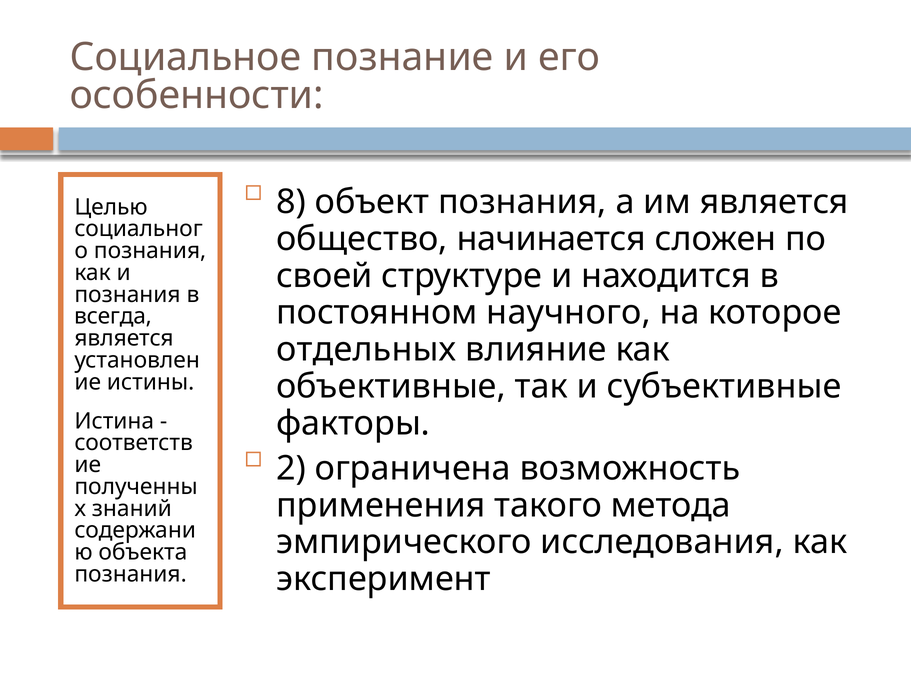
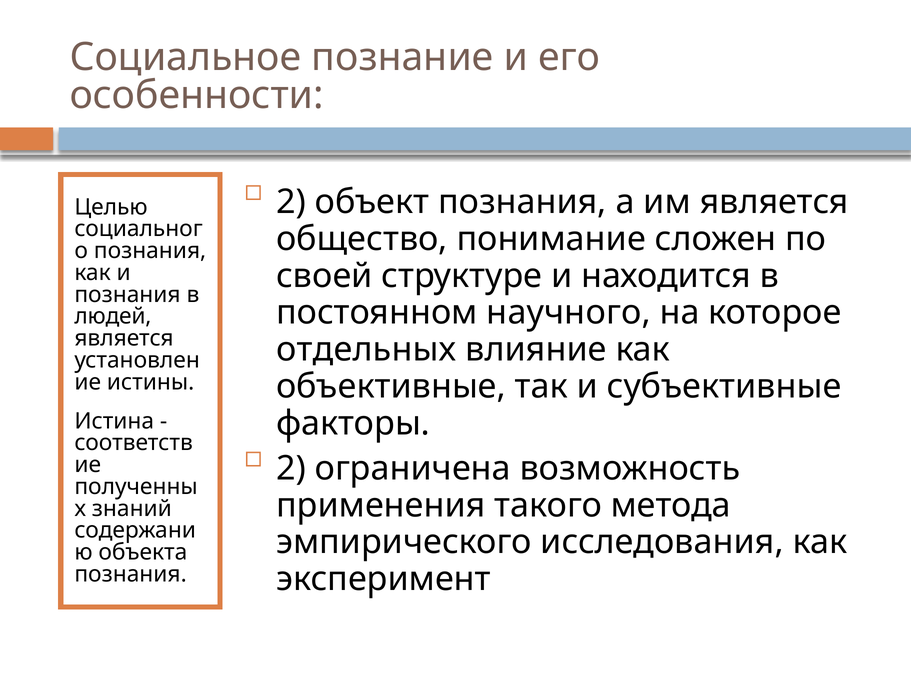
8 at (291, 202): 8 -> 2
начинается: начинается -> понимание
всегда: всегда -> людей
